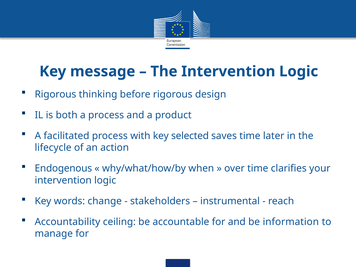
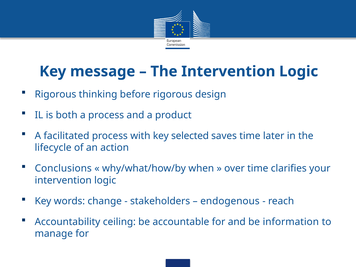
Endogenous: Endogenous -> Conclusions
instrumental: instrumental -> endogenous
